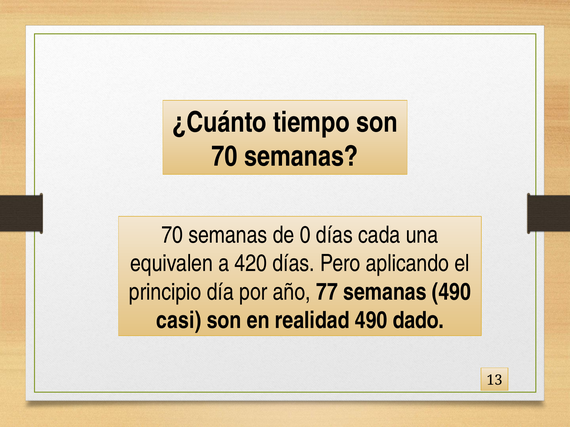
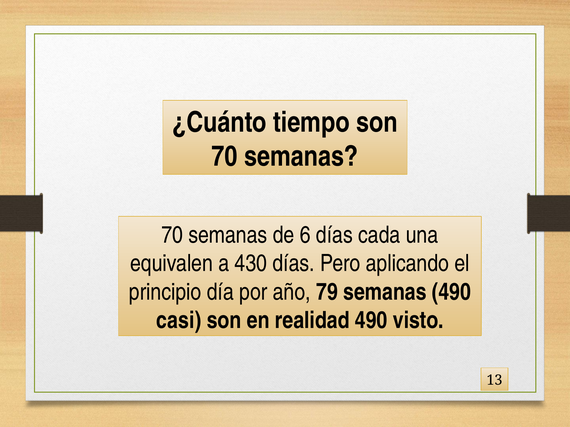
0: 0 -> 6
420: 420 -> 430
77: 77 -> 79
dado: dado -> visto
